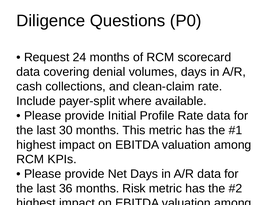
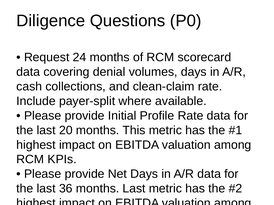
30: 30 -> 20
months Risk: Risk -> Last
